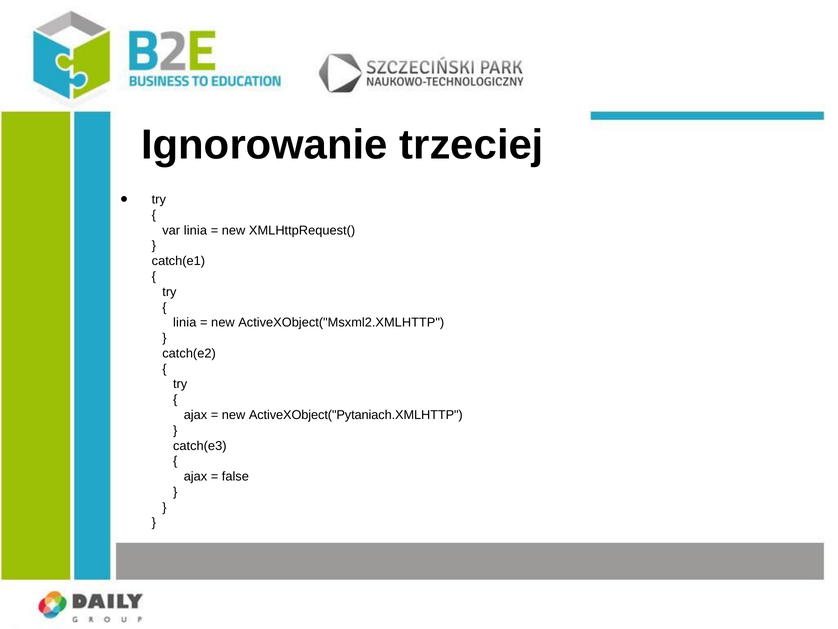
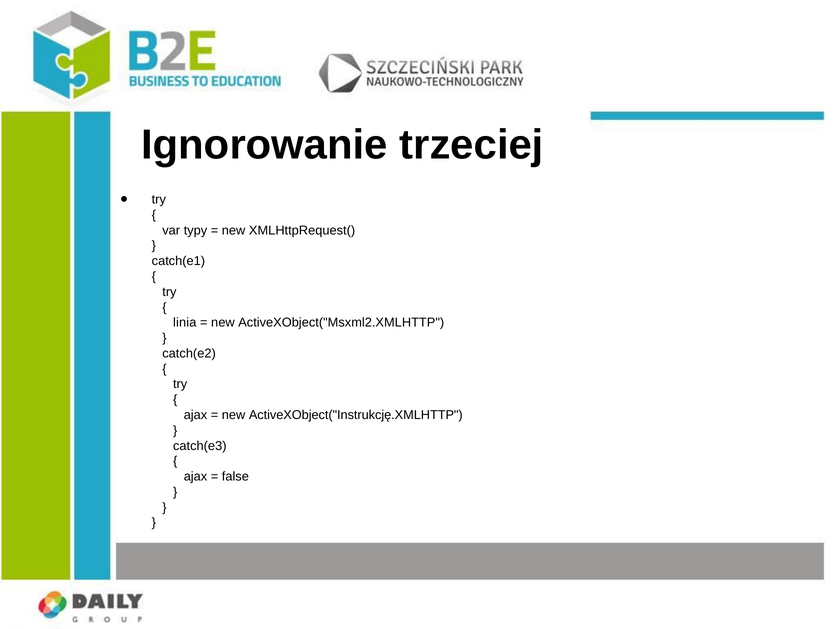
var linia: linia -> typy
ActiveXObject("Pytaniach.XMLHTTP: ActiveXObject("Pytaniach.XMLHTTP -> ActiveXObject("Instrukcję.XMLHTTP
